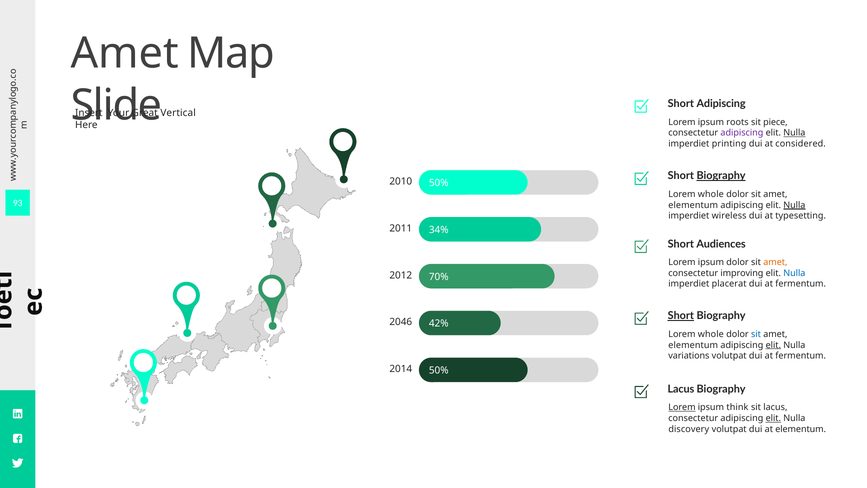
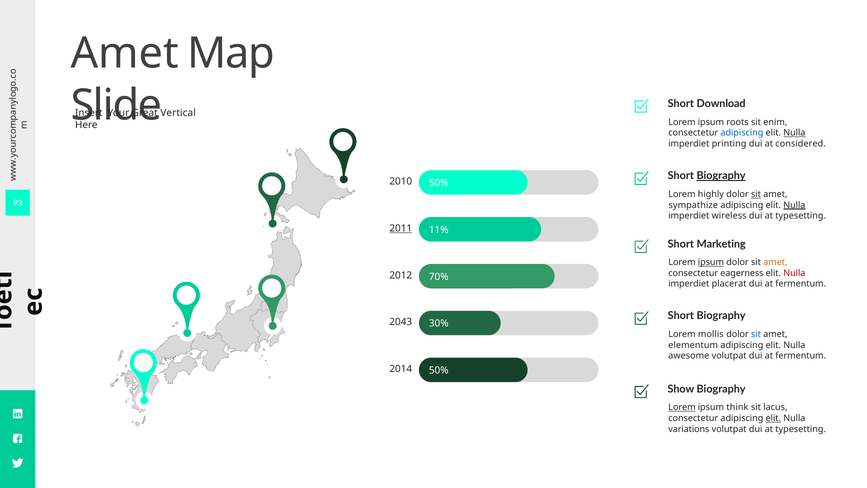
Short Adipiscing: Adipiscing -> Download
piece: piece -> enim
adipiscing at (742, 133) colour: purple -> blue
whole at (711, 194): whole -> highly
sit at (756, 194) underline: none -> present
elementum at (693, 205): elementum -> sympathize
2011 underline: none -> present
34%: 34% -> 11%
Audiences: Audiences -> Marketing
ipsum at (711, 262) underline: none -> present
improving: improving -> eagerness
Nulla at (794, 273) colour: blue -> red
Short at (681, 316) underline: present -> none
2046: 2046 -> 2043
42%: 42% -> 30%
whole at (711, 334): whole -> mollis
elit at (773, 345) underline: present -> none
variations: variations -> awesome
Lacus at (681, 389): Lacus -> Show
discovery: discovery -> variations
volutpat dui at elementum: elementum -> typesetting
